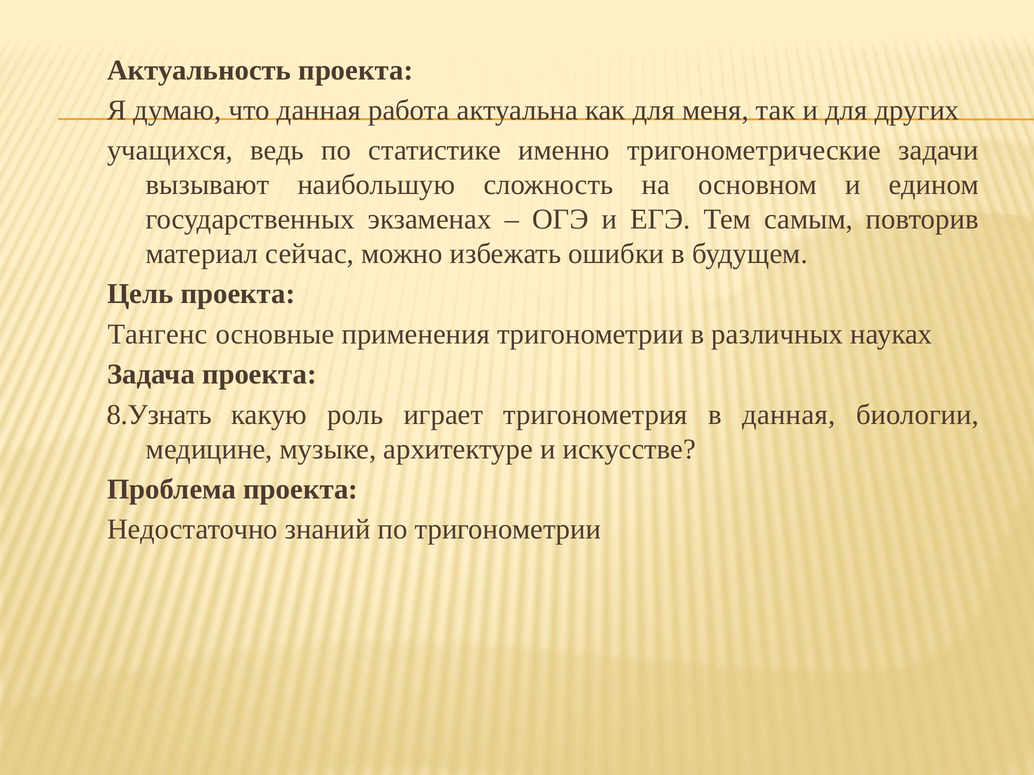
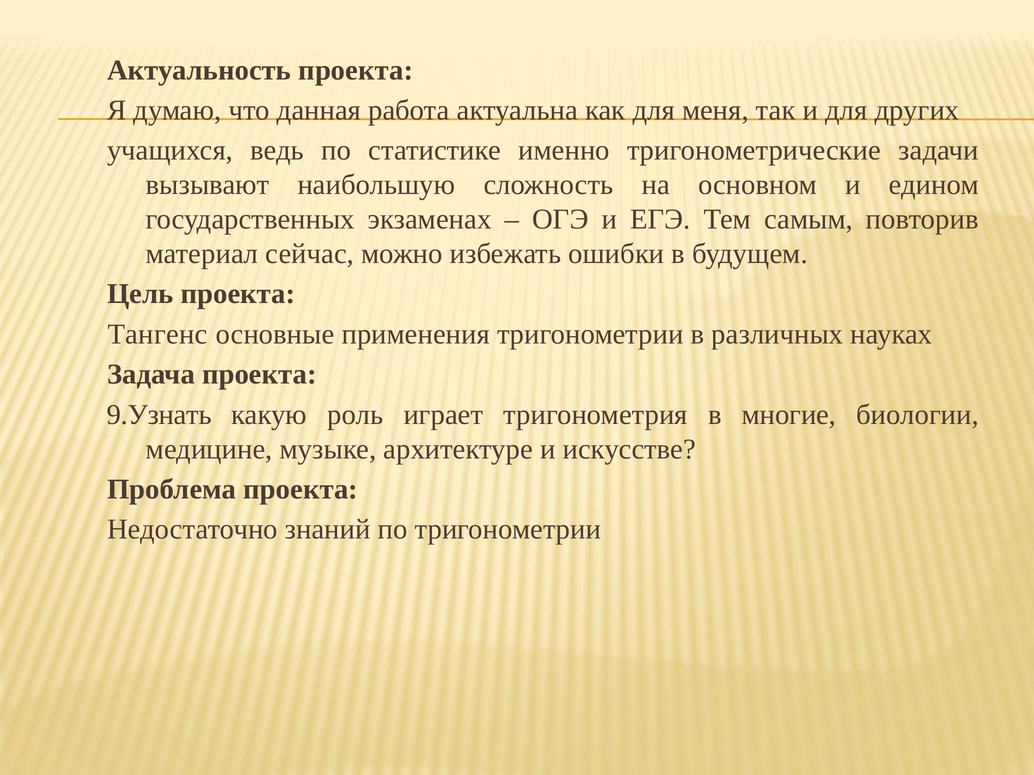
8.Узнать: 8.Узнать -> 9.Узнать
в данная: данная -> многие
